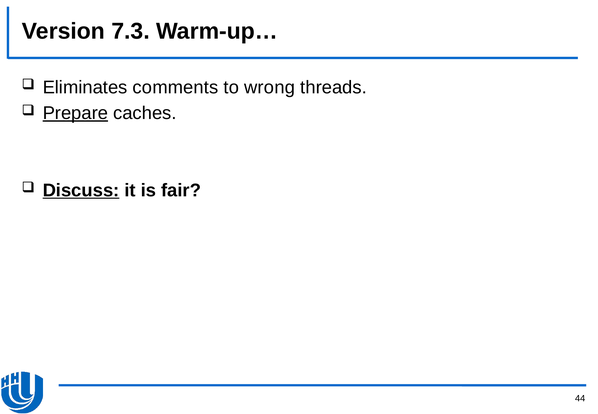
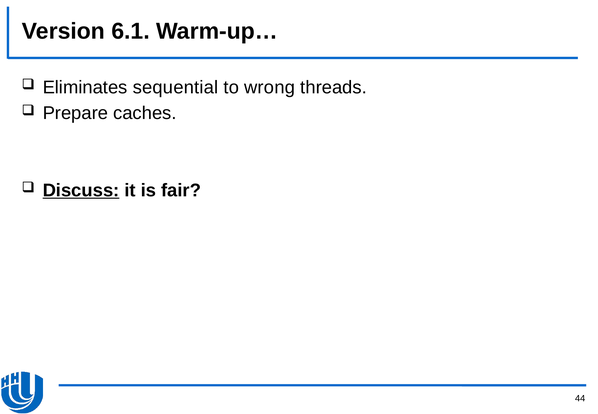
7.3: 7.3 -> 6.1
comments: comments -> sequential
Prepare underline: present -> none
